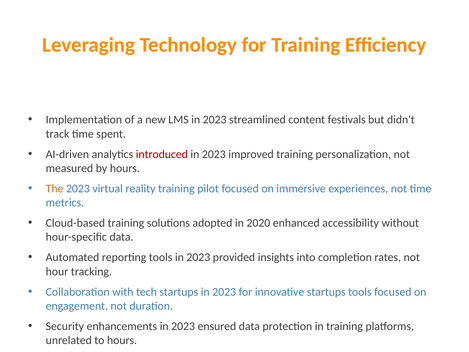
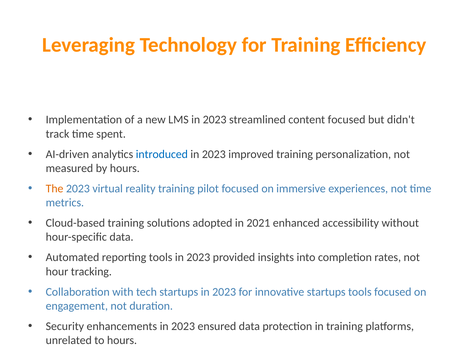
content festivals: festivals -> focused
introduced colour: red -> blue
2020: 2020 -> 2021
